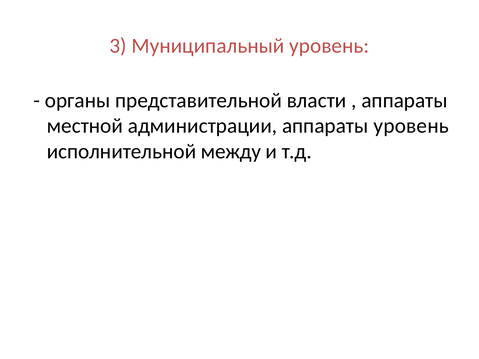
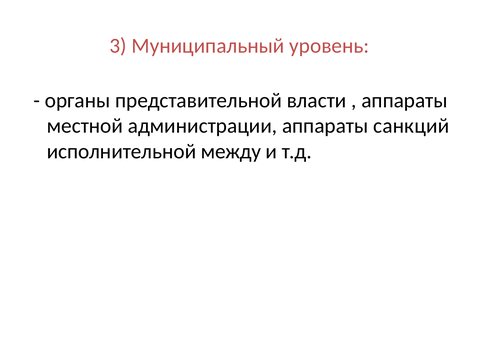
аппараты уровень: уровень -> санкций
